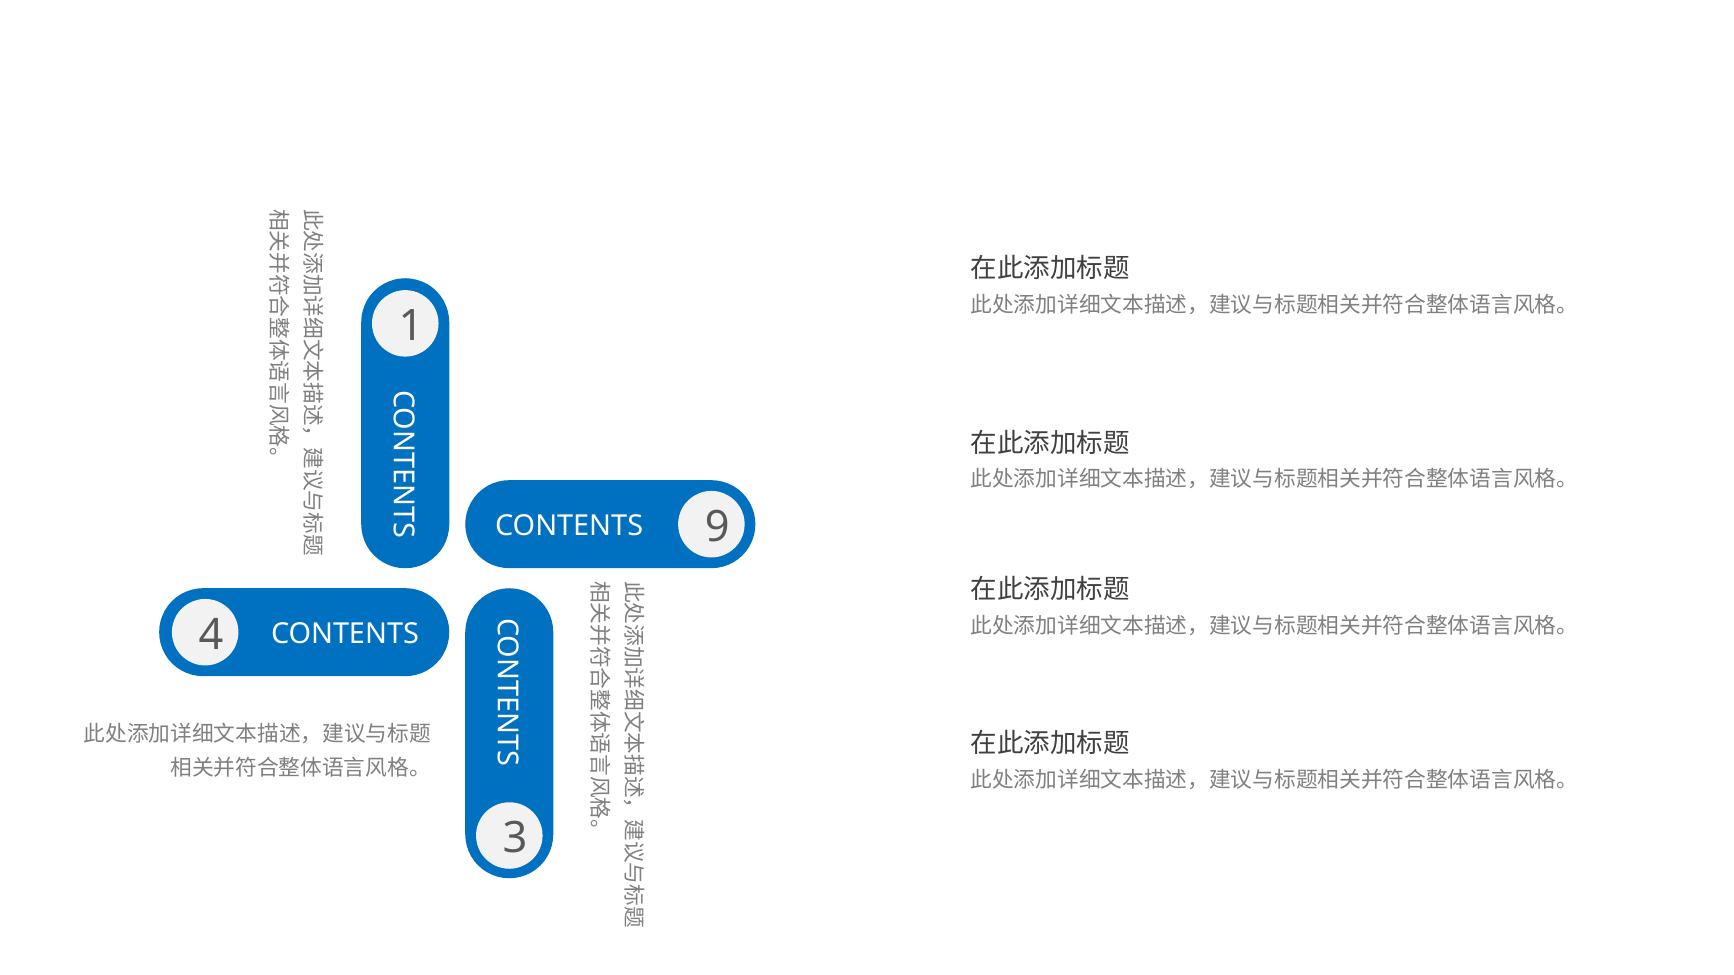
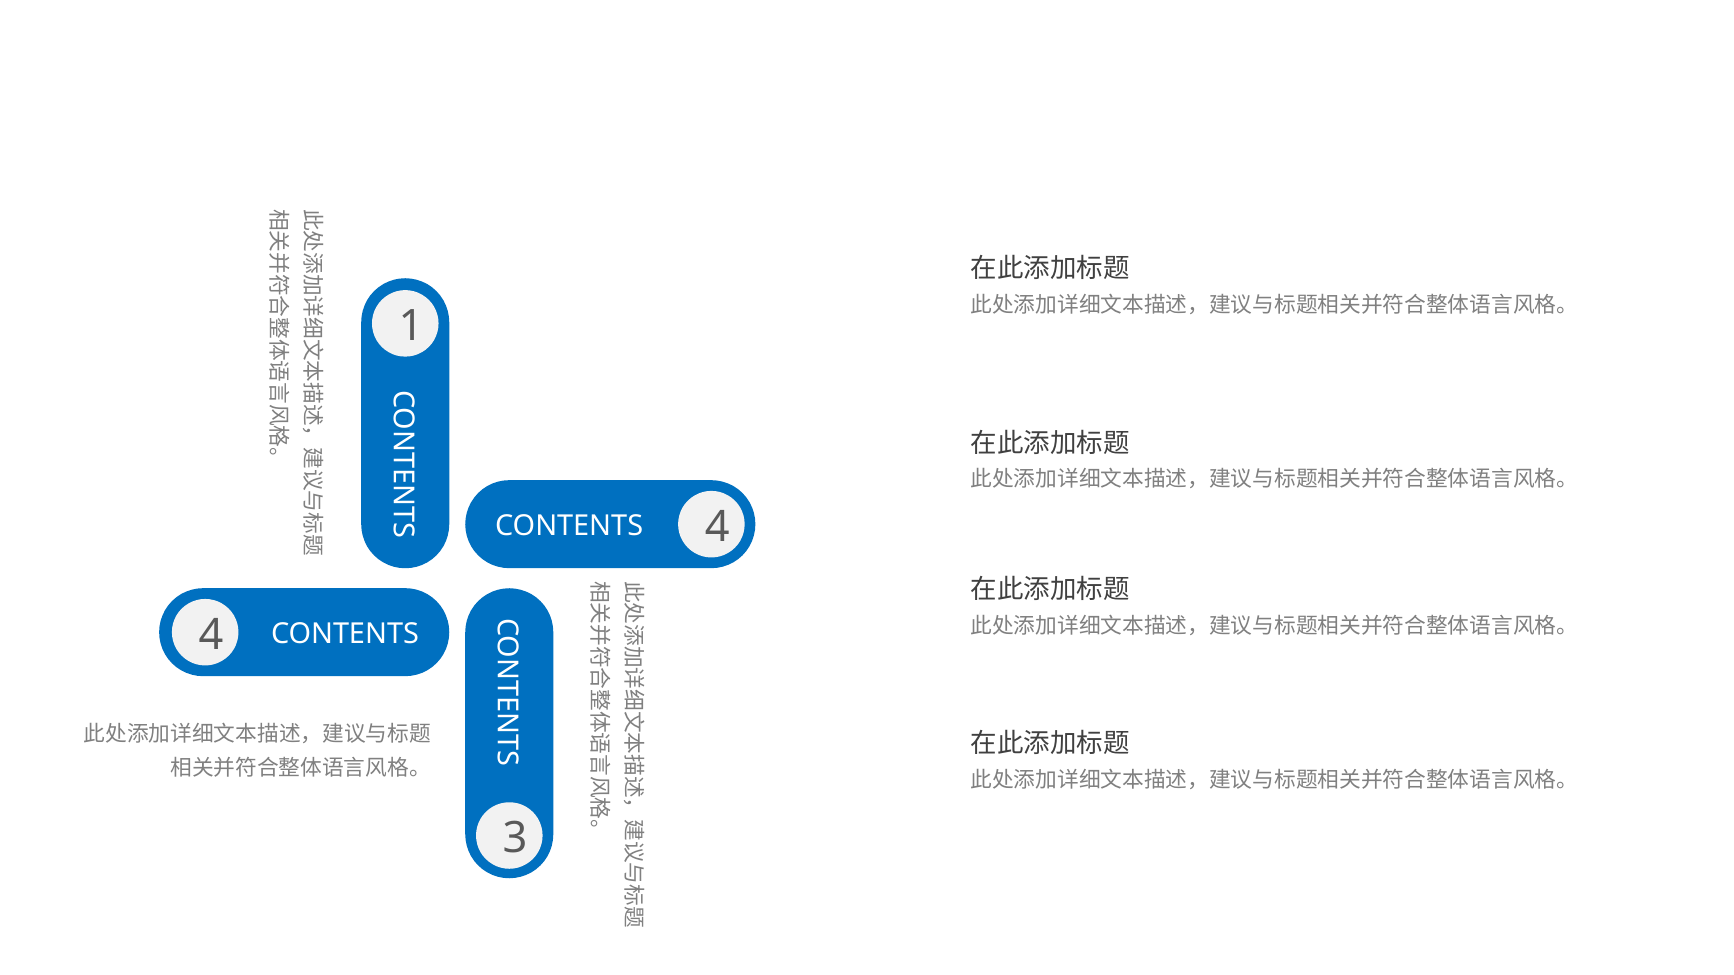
9 at (717, 528): 9 -> 4
